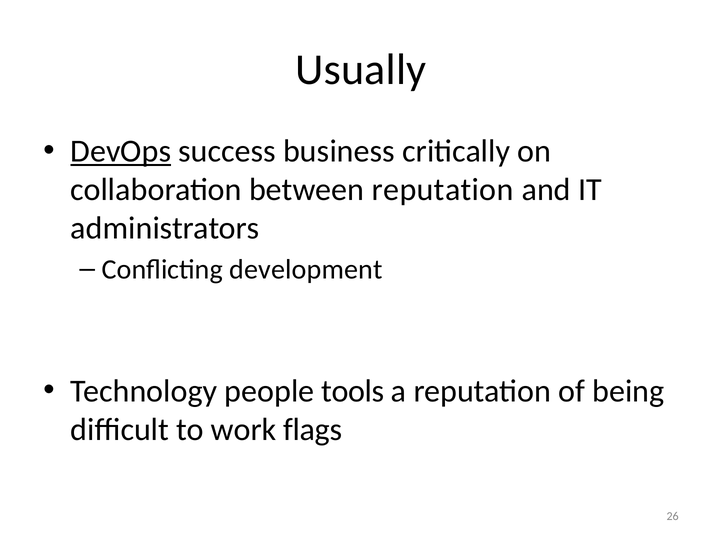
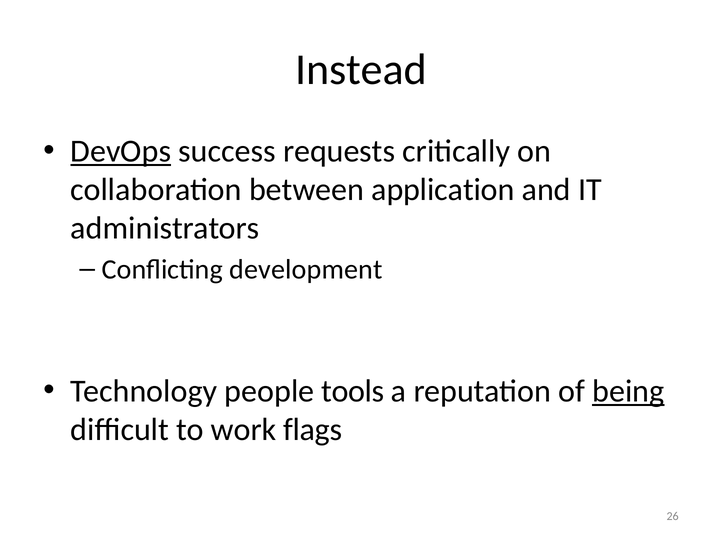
Usually: Usually -> Instead
business: business -> requests
between reputation: reputation -> application
being underline: none -> present
